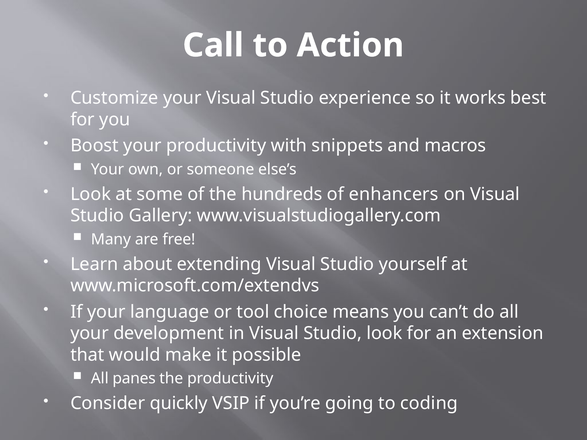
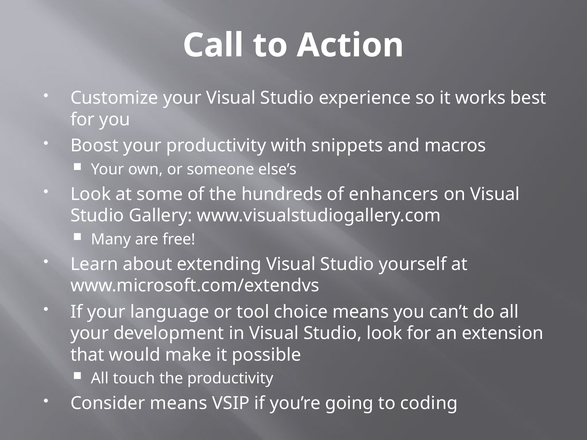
panes: panes -> touch
Consider quickly: quickly -> means
